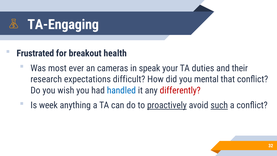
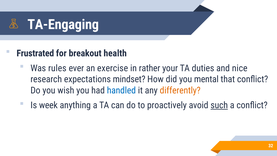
most: most -> rules
cameras: cameras -> exercise
speak: speak -> rather
their: their -> nice
difficult: difficult -> mindset
differently colour: red -> orange
proactively underline: present -> none
